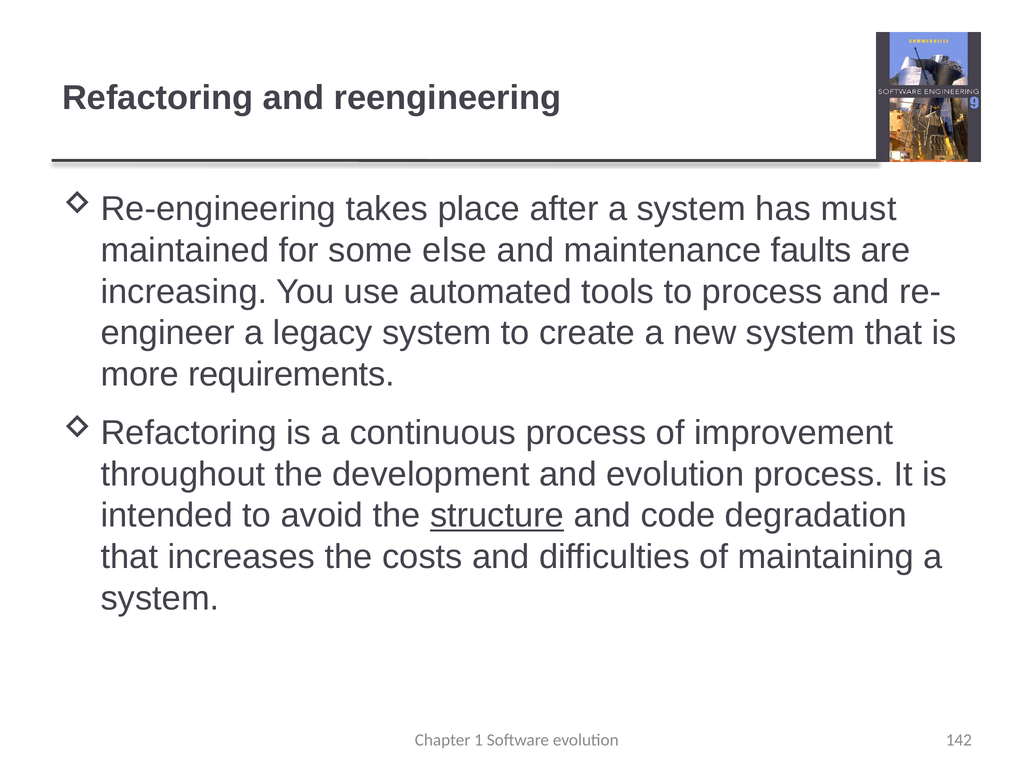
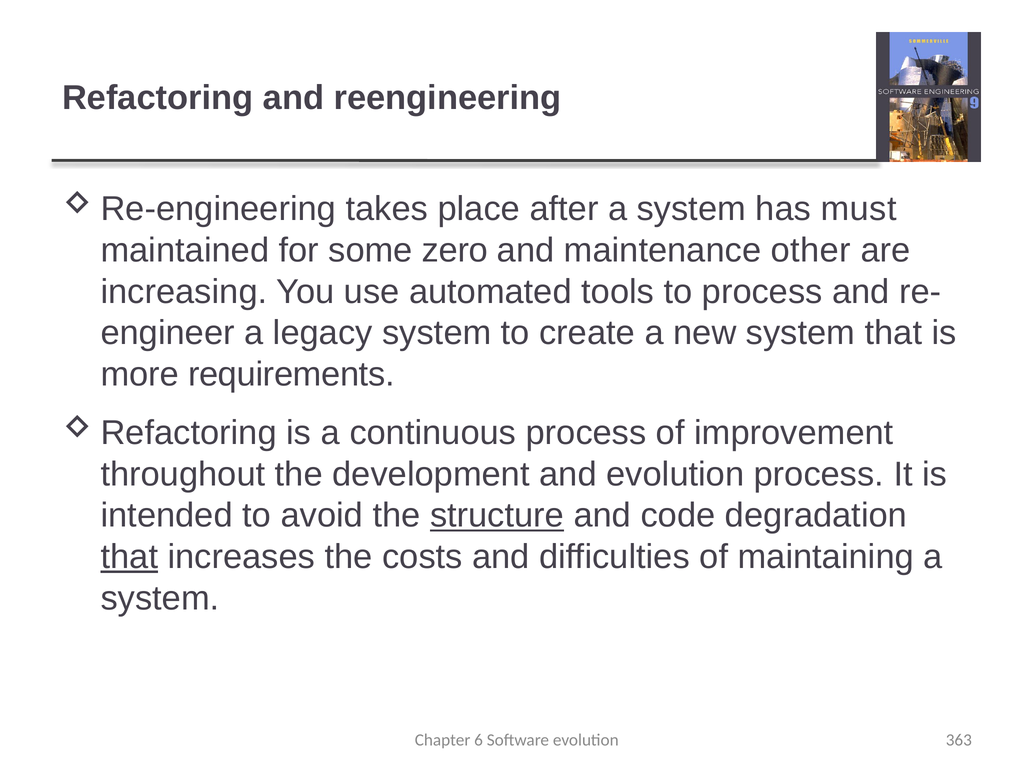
else: else -> zero
faults: faults -> other
that at (129, 557) underline: none -> present
1: 1 -> 6
142: 142 -> 363
